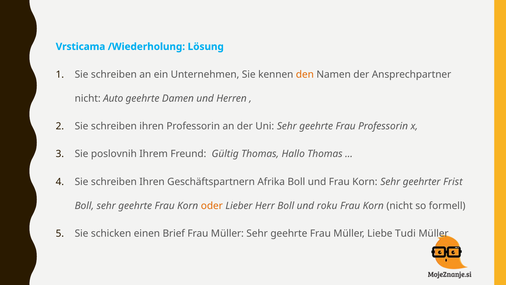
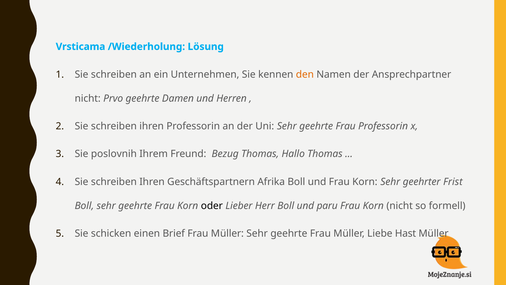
Auto: Auto -> Prvo
Gültig: Gültig -> Bezug
oder colour: orange -> black
roku: roku -> paru
Tudi: Tudi -> Hast
